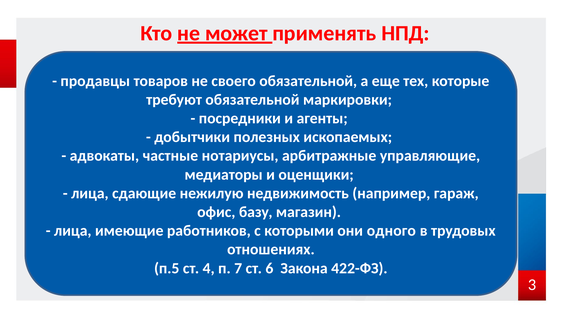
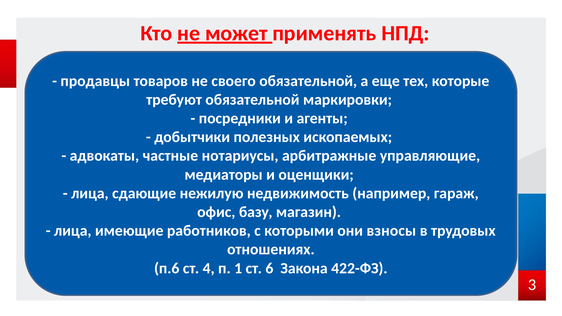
одного: одного -> взносы
п.5: п.5 -> п.6
7: 7 -> 1
